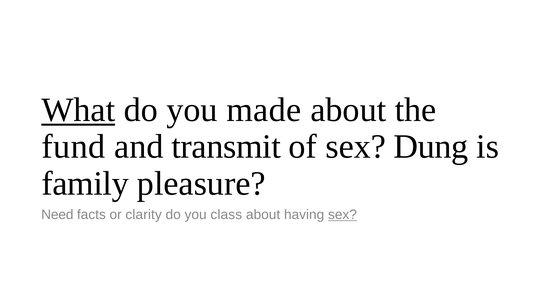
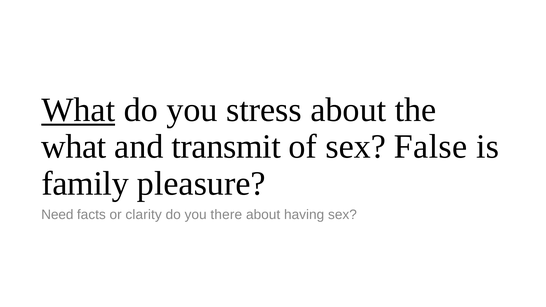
made: made -> stress
fund at (73, 147): fund -> what
Dung: Dung -> False
class: class -> there
sex at (342, 215) underline: present -> none
